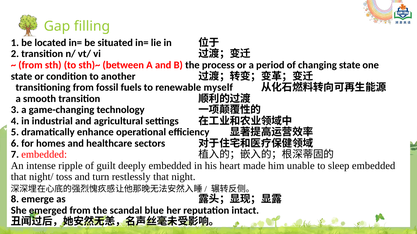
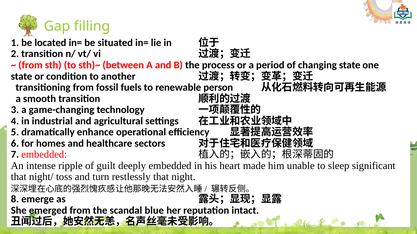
myself: myself -> person
sleep embedded: embedded -> significant
